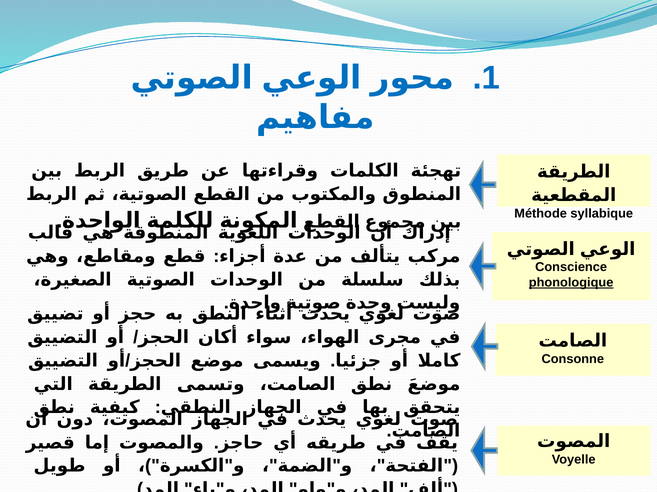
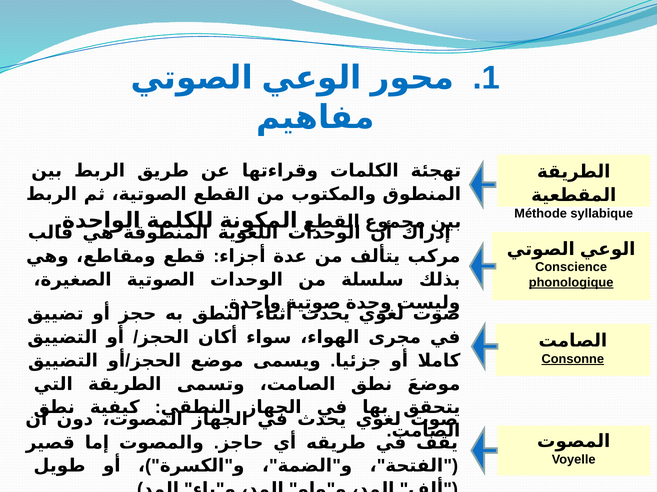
Consonne underline: none -> present
